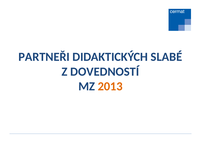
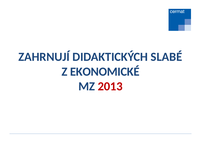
PARTNEŘI: PARTNEŘI -> ZAHRNUJÍ
DOVEDNOSTÍ: DOVEDNOSTÍ -> EKONOMICKÉ
2013 colour: orange -> red
